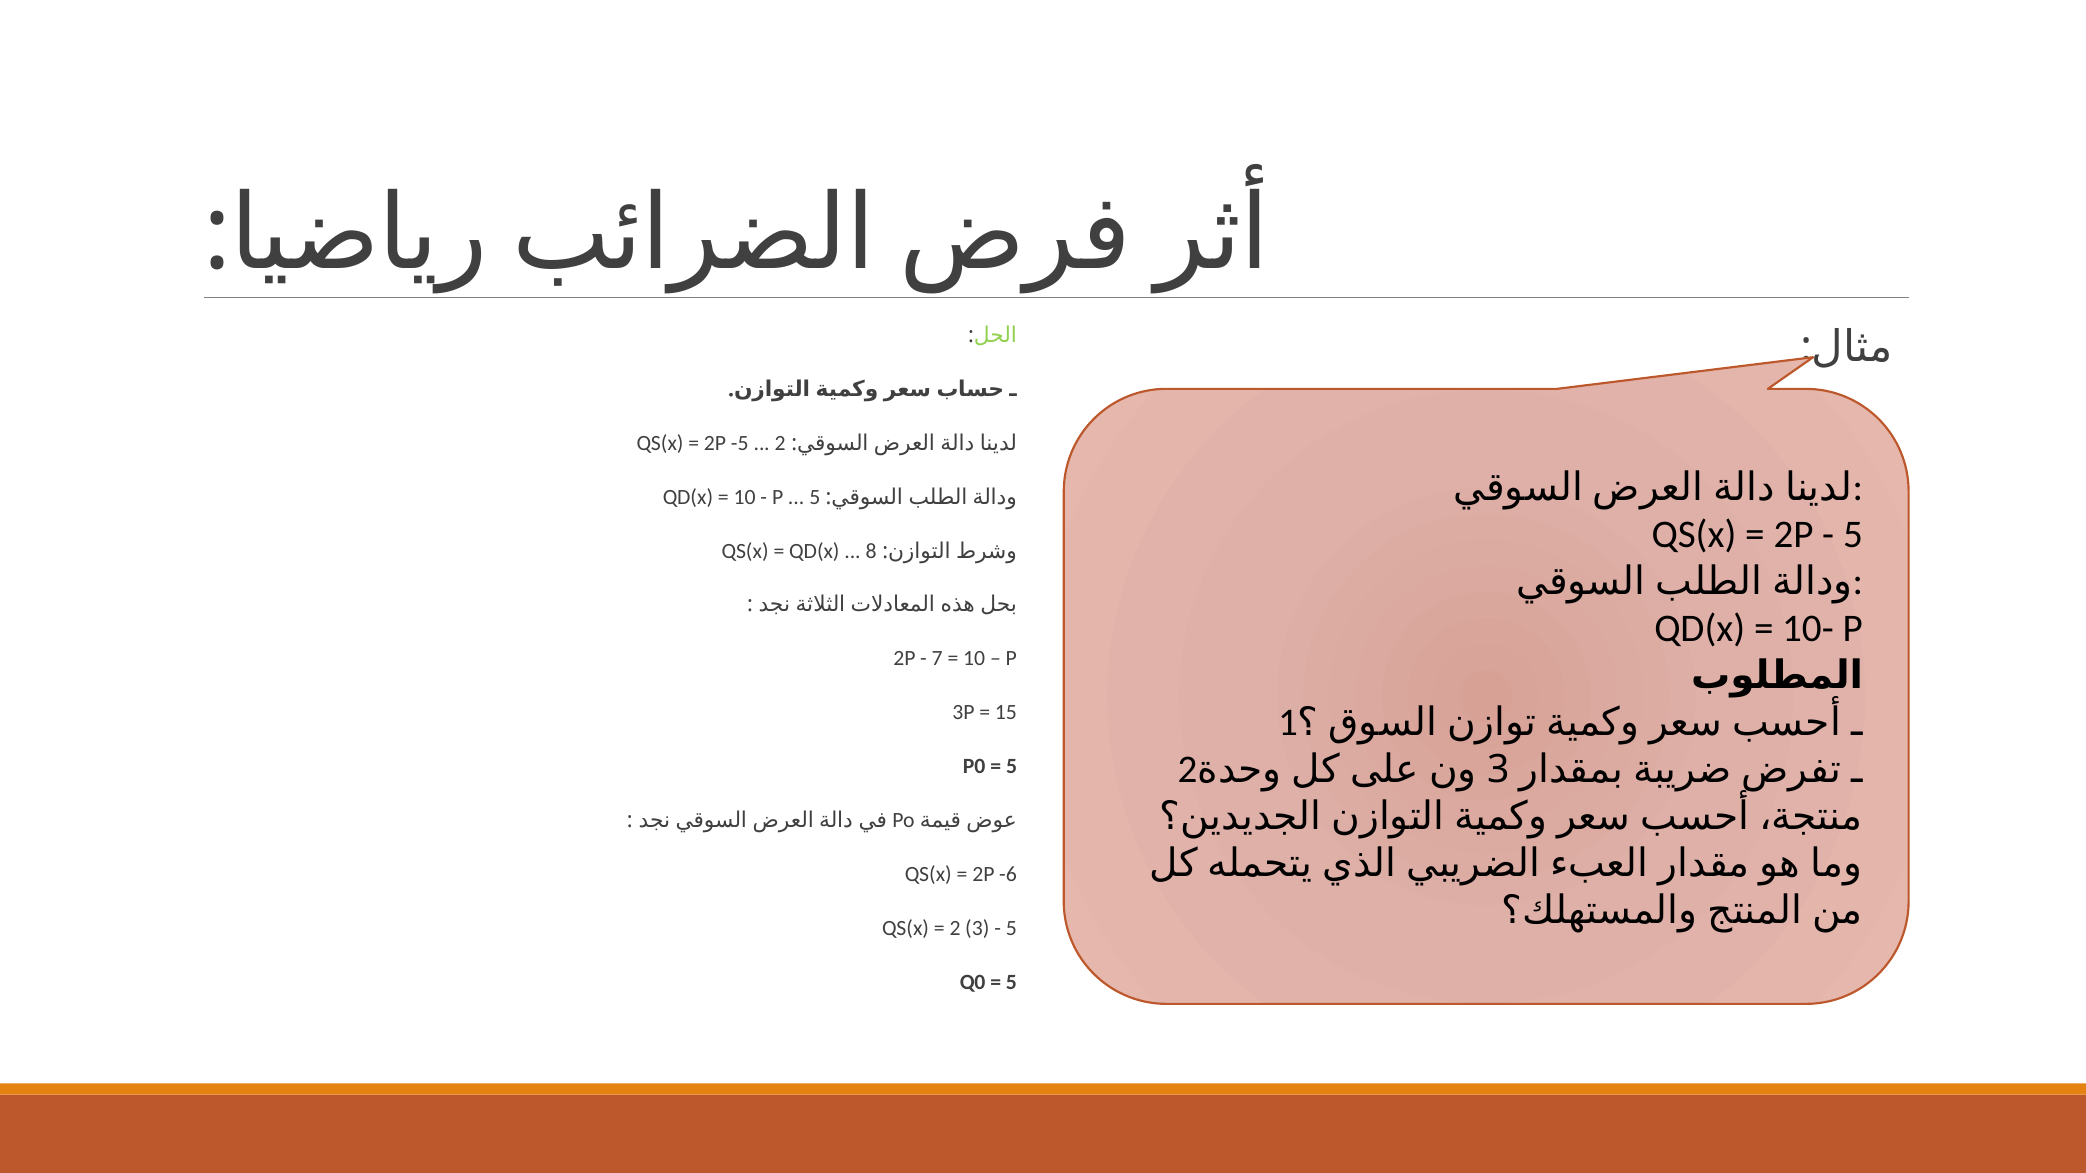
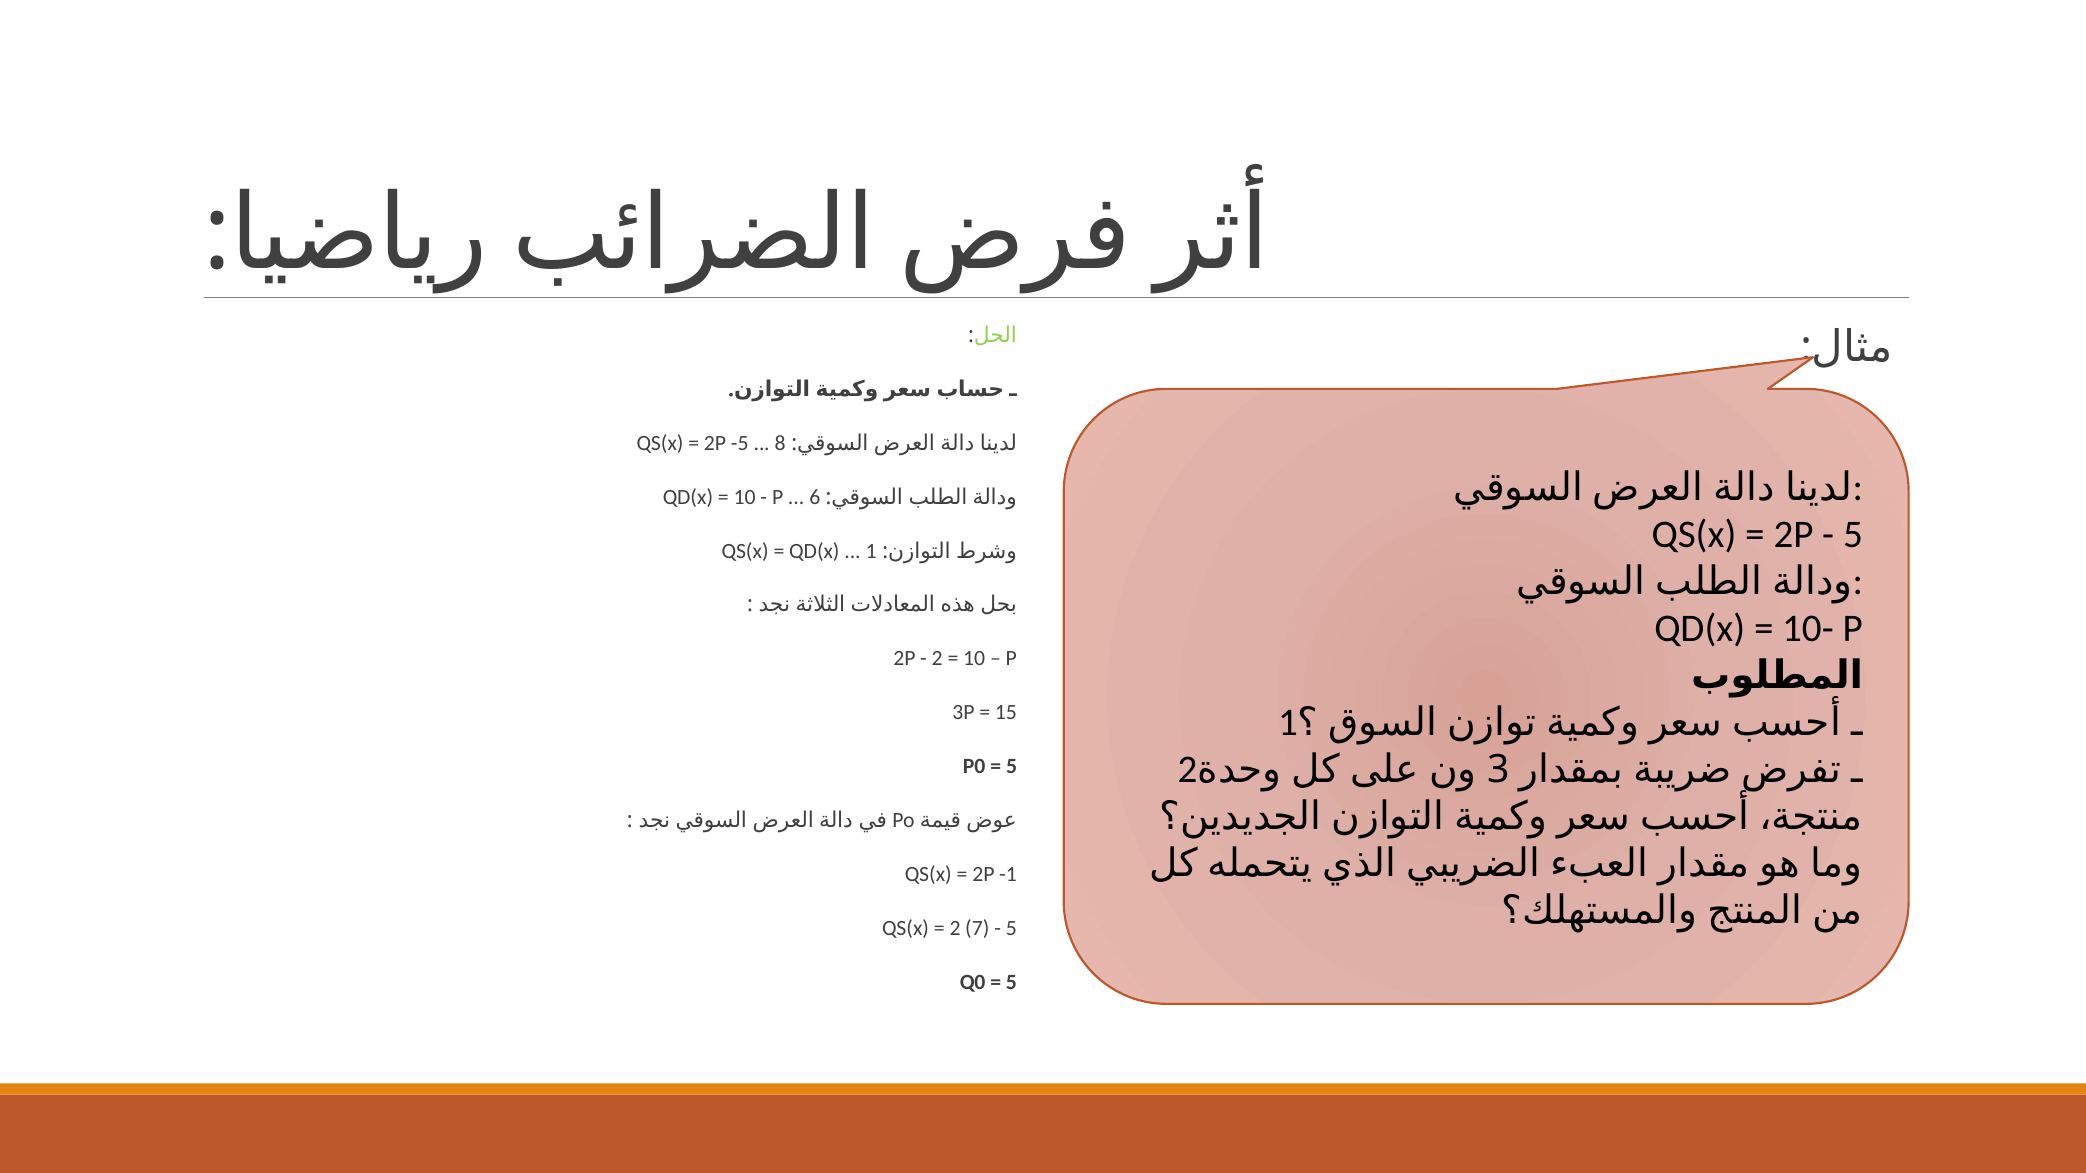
2 at (780, 443): 2 -> 8
5 at (815, 497): 5 -> 6
8 at (871, 551): 8 -> 1
7 at (937, 659): 7 -> 2
-6: -6 -> -1
2 3: 3 -> 7
